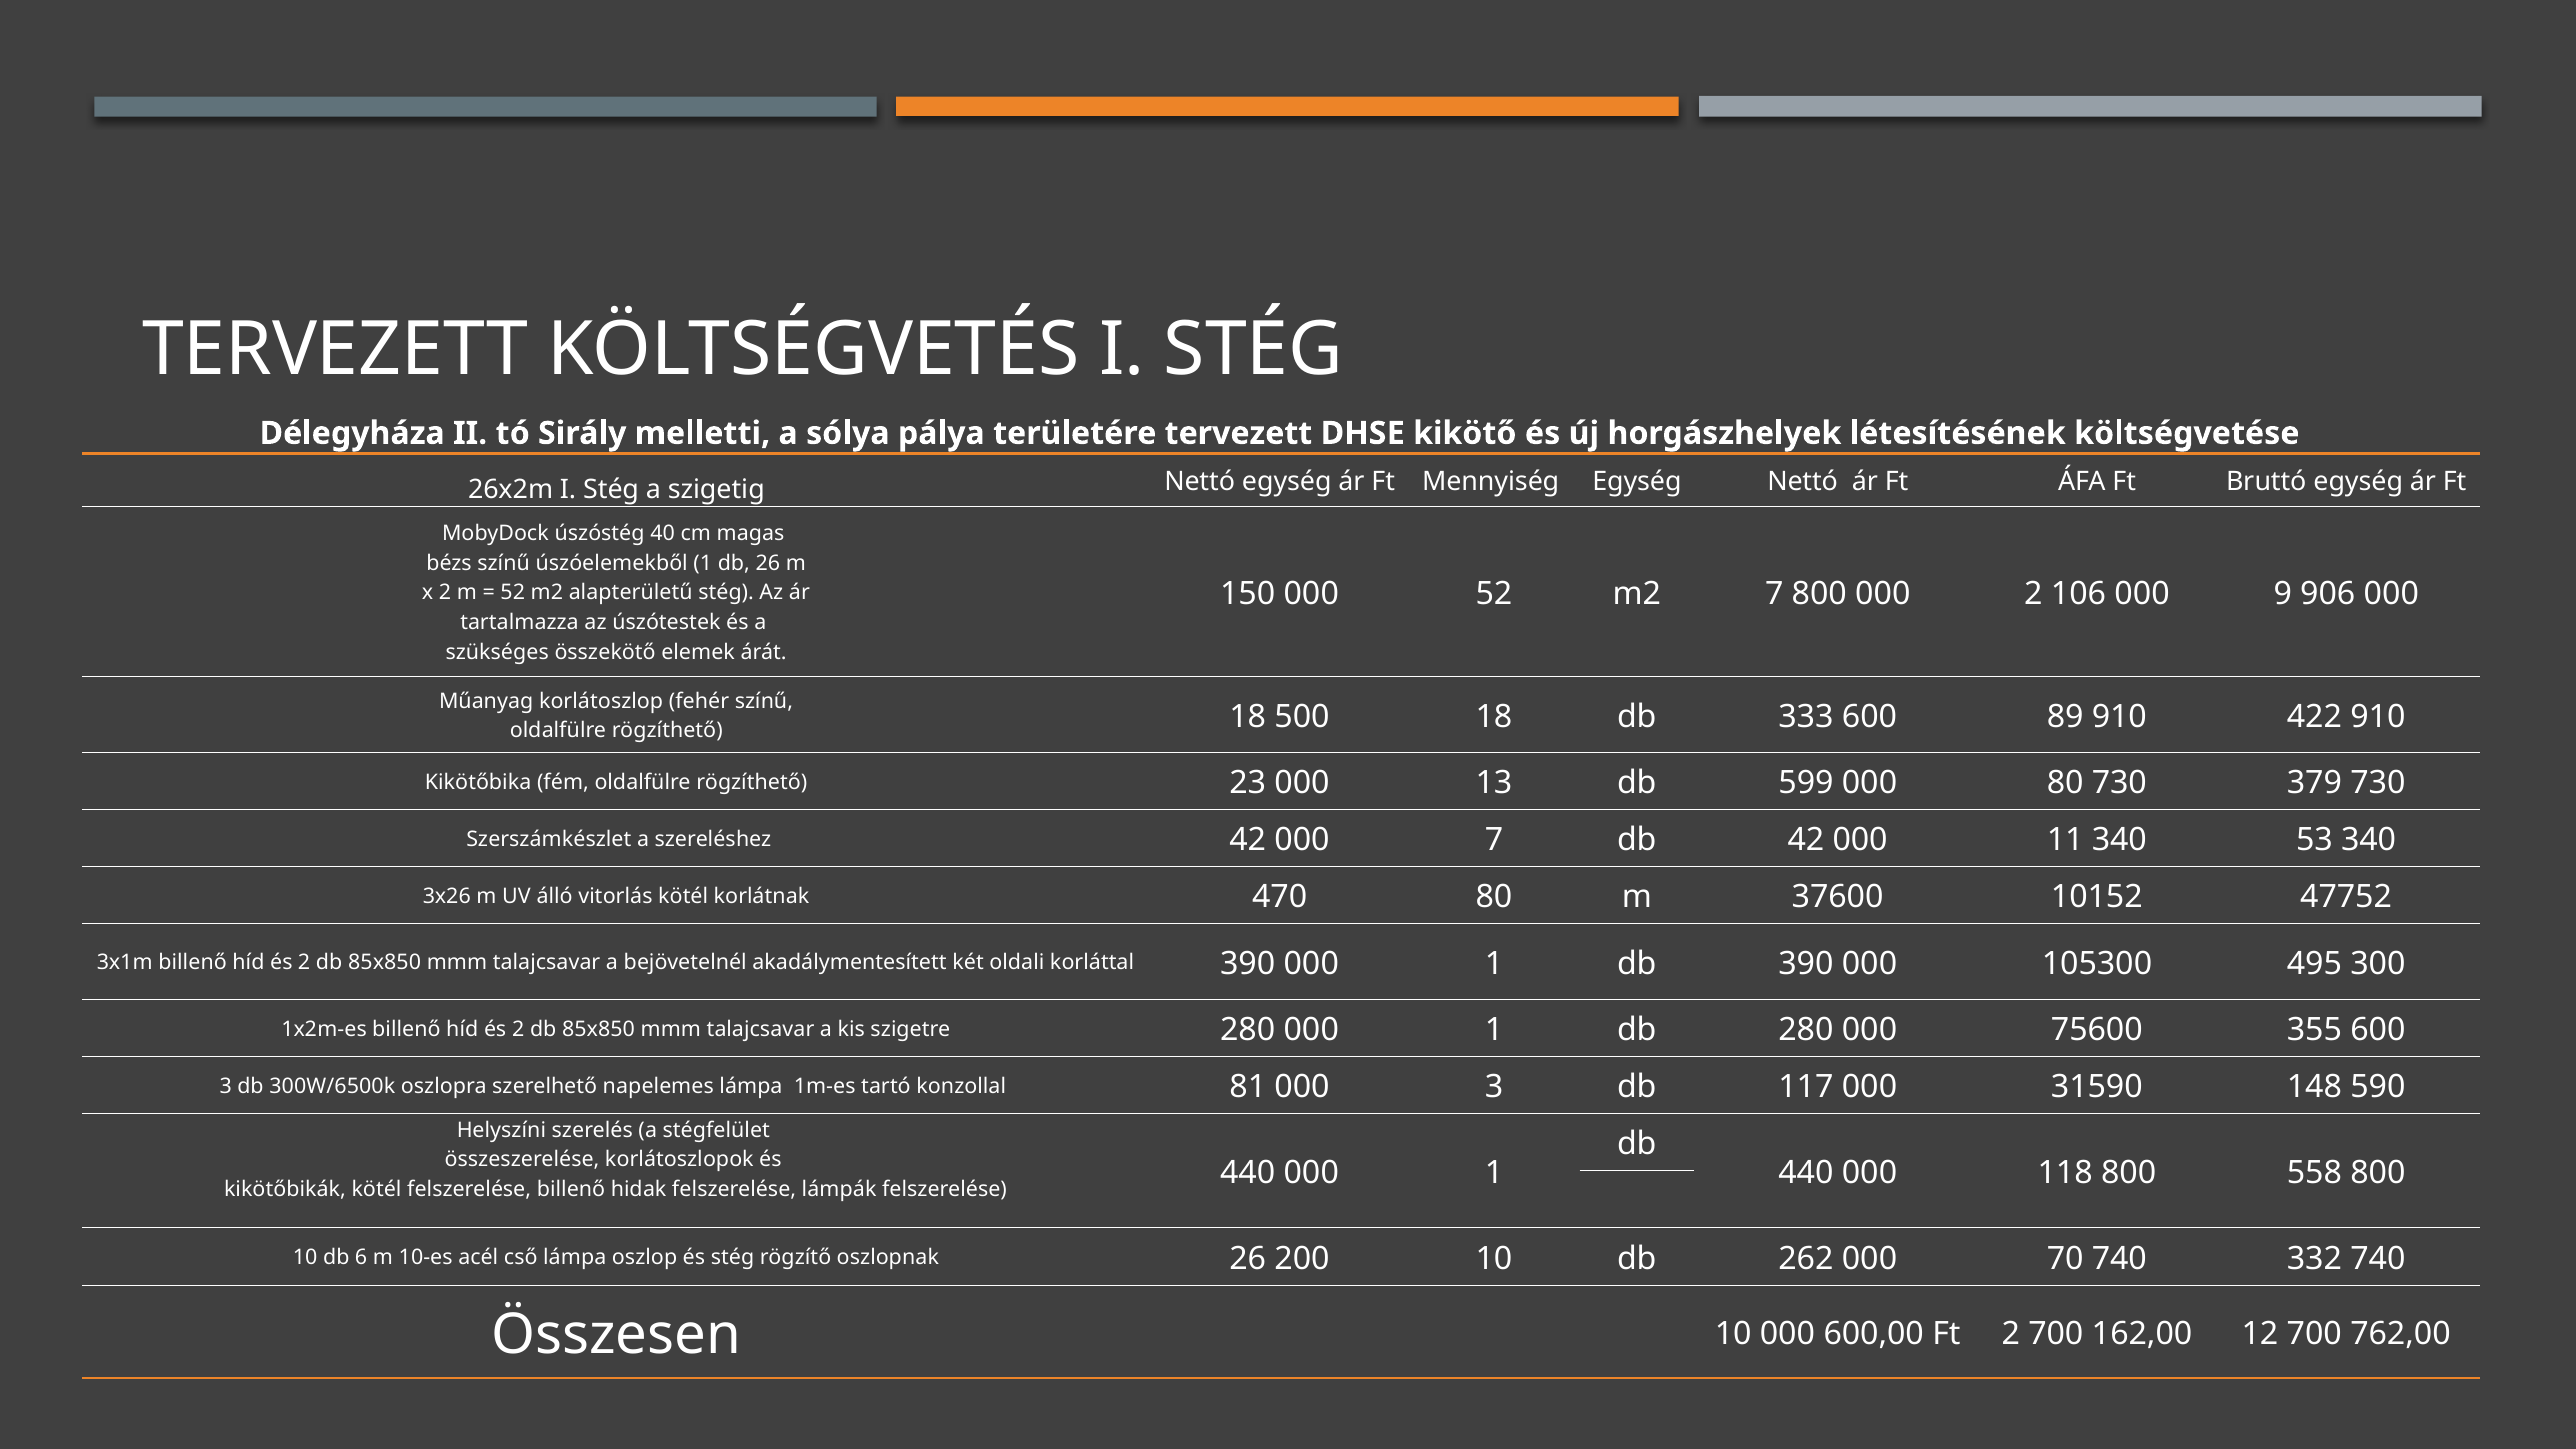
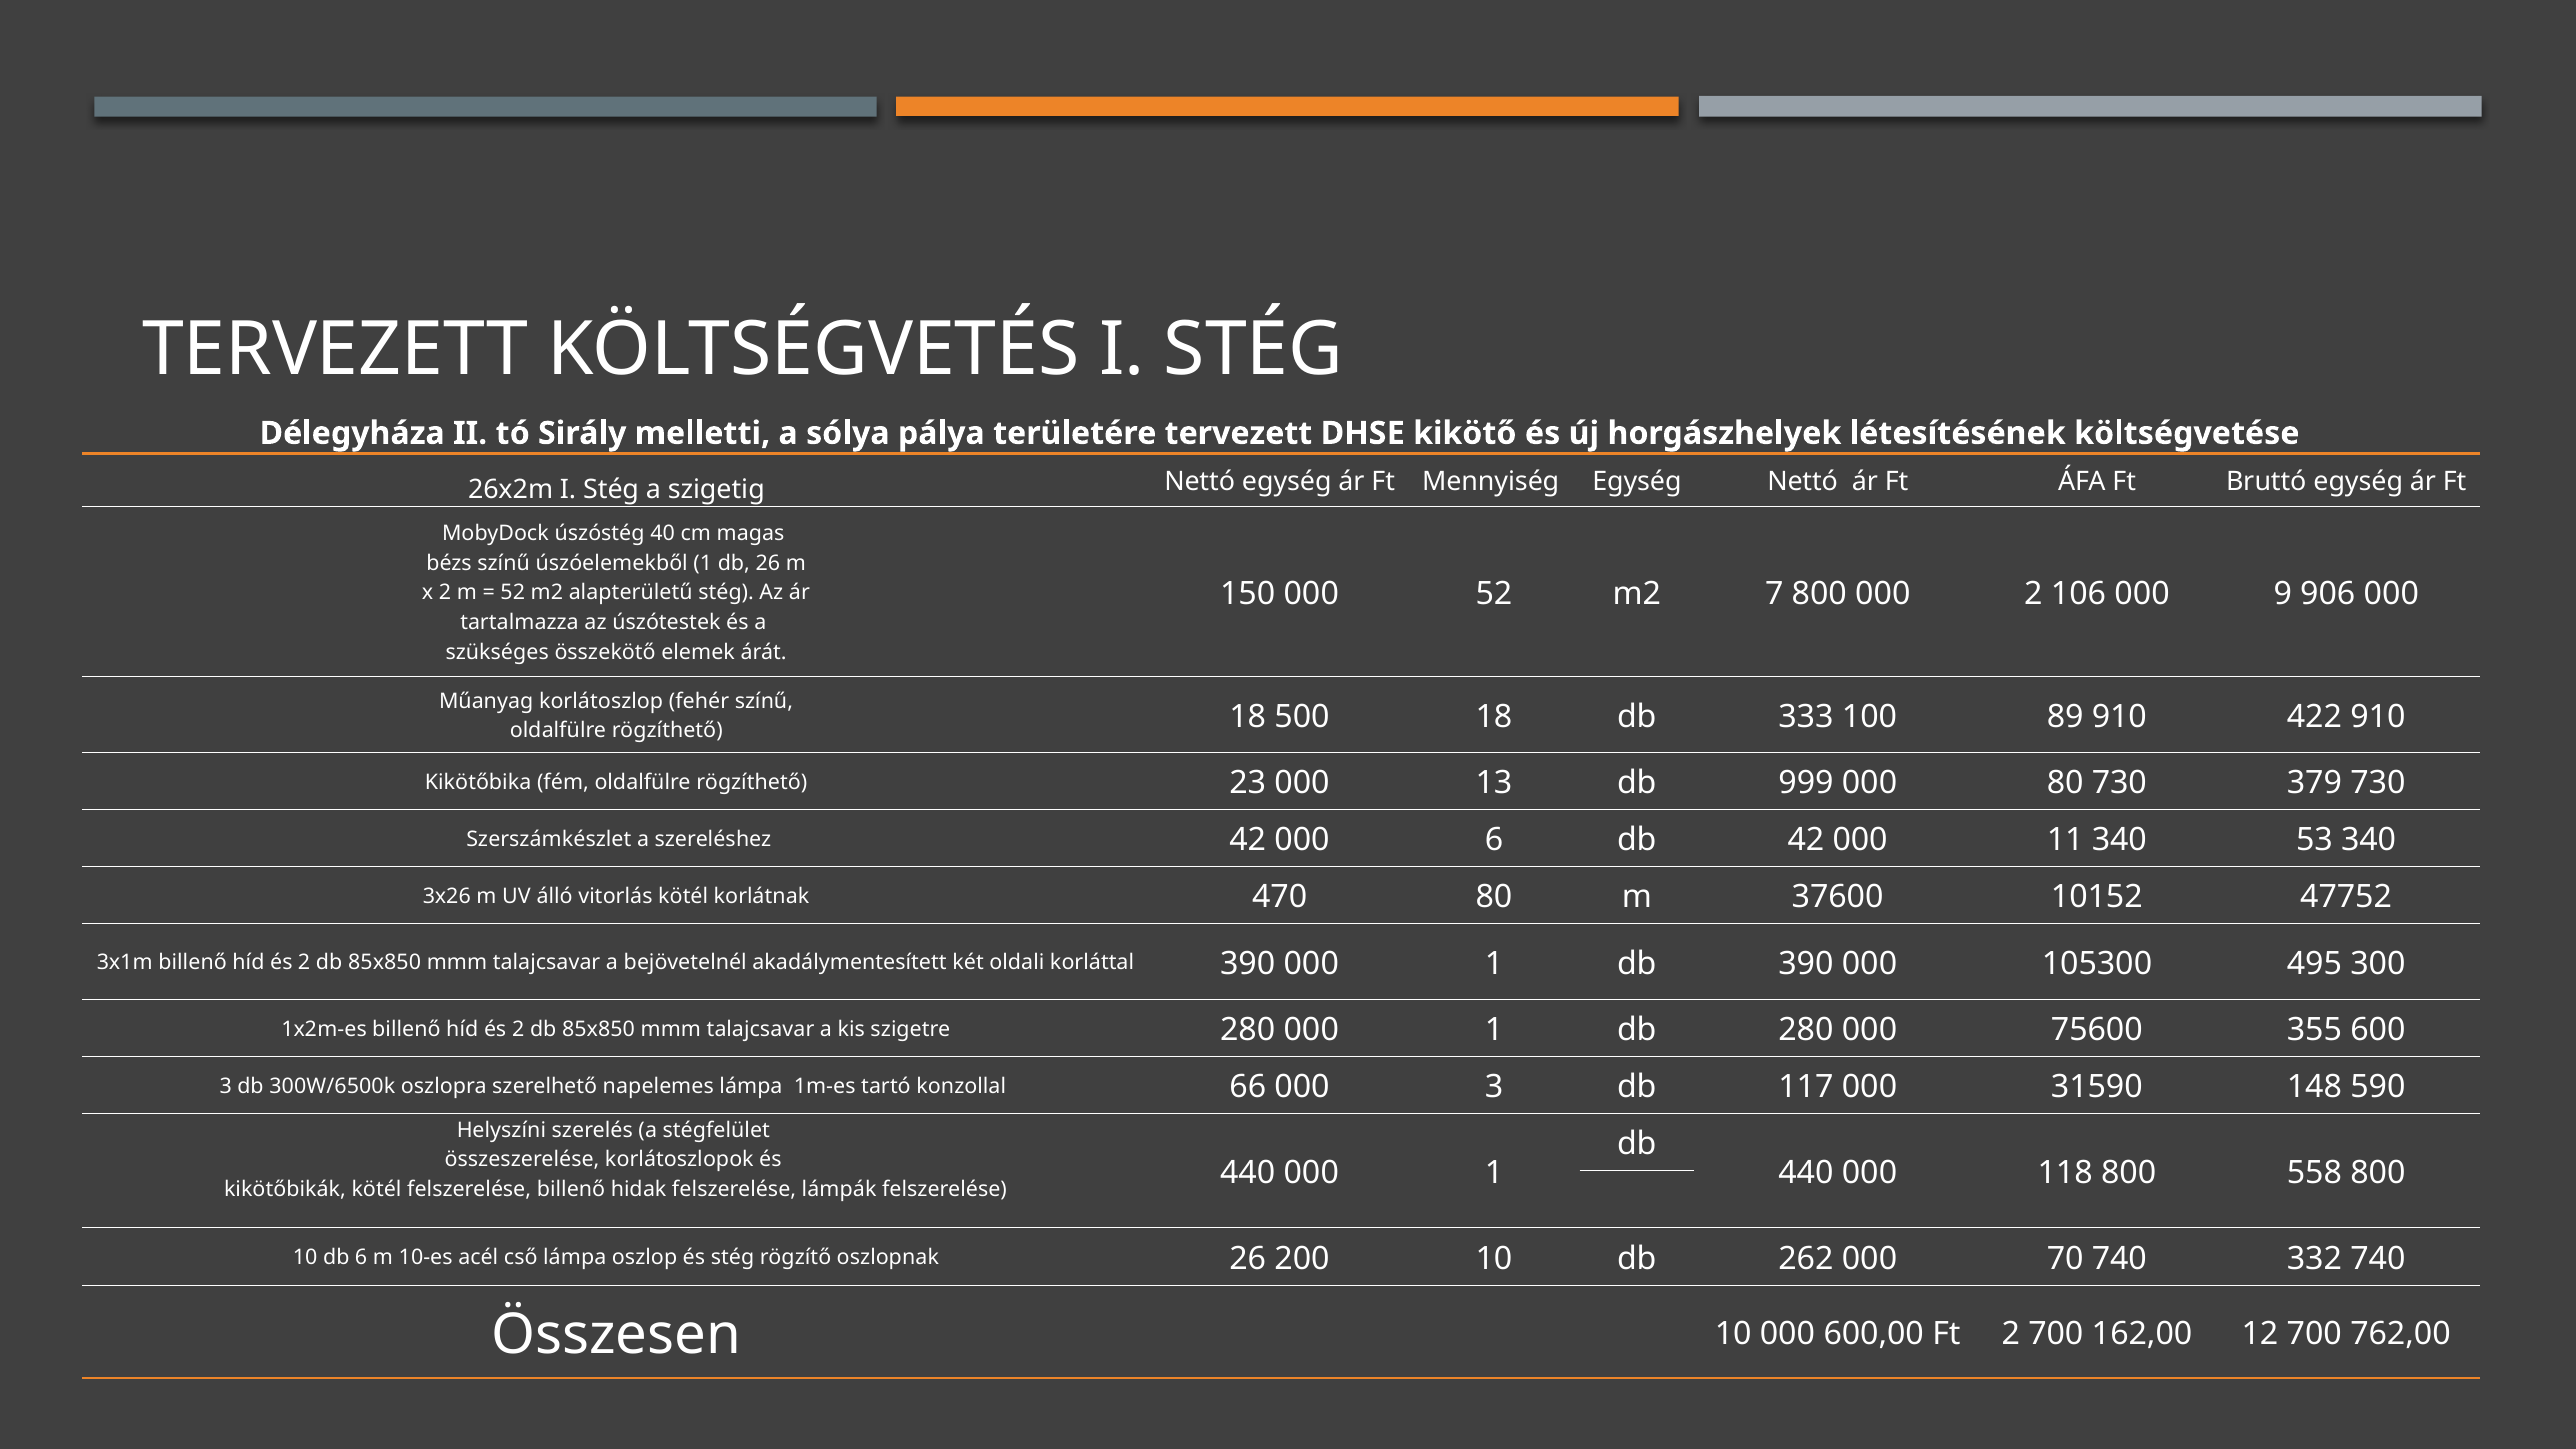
333 600: 600 -> 100
599: 599 -> 999
000 7: 7 -> 6
81: 81 -> 66
